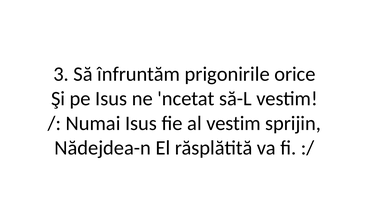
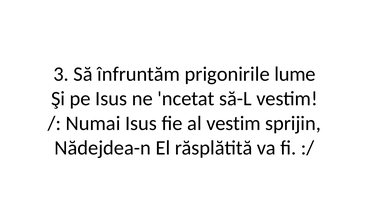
orice: orice -> lume
